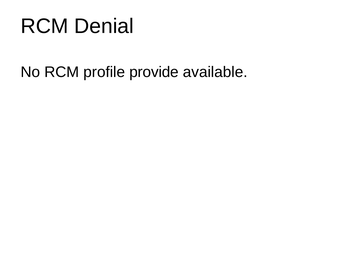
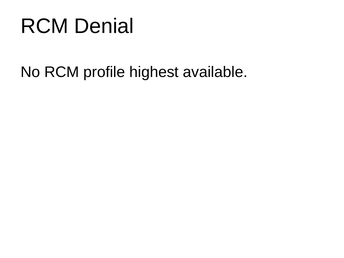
provide: provide -> highest
